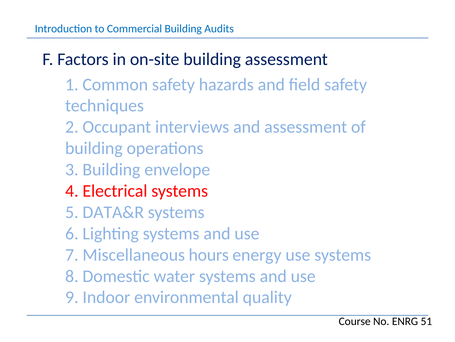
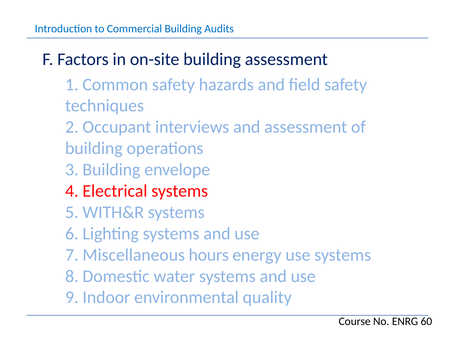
DATA&R: DATA&R -> WITH&R
51: 51 -> 60
